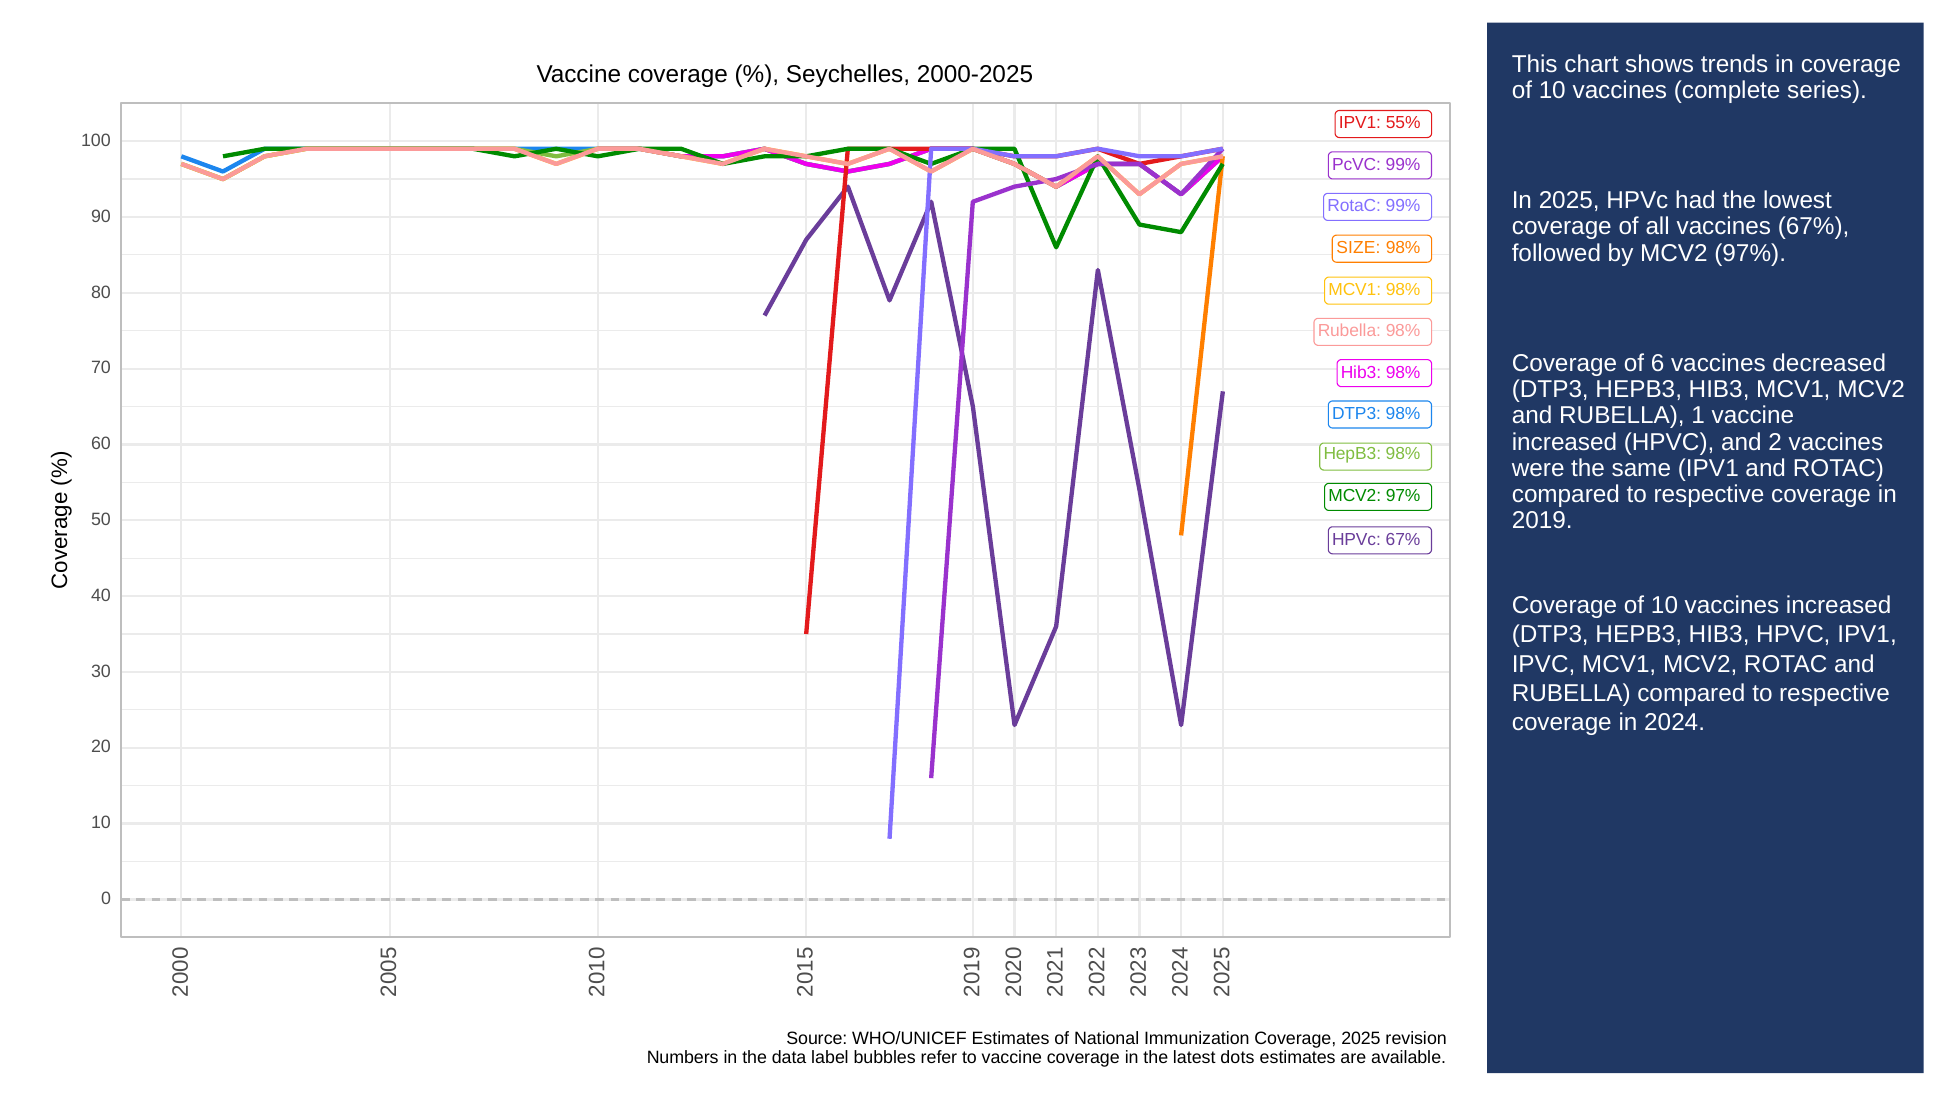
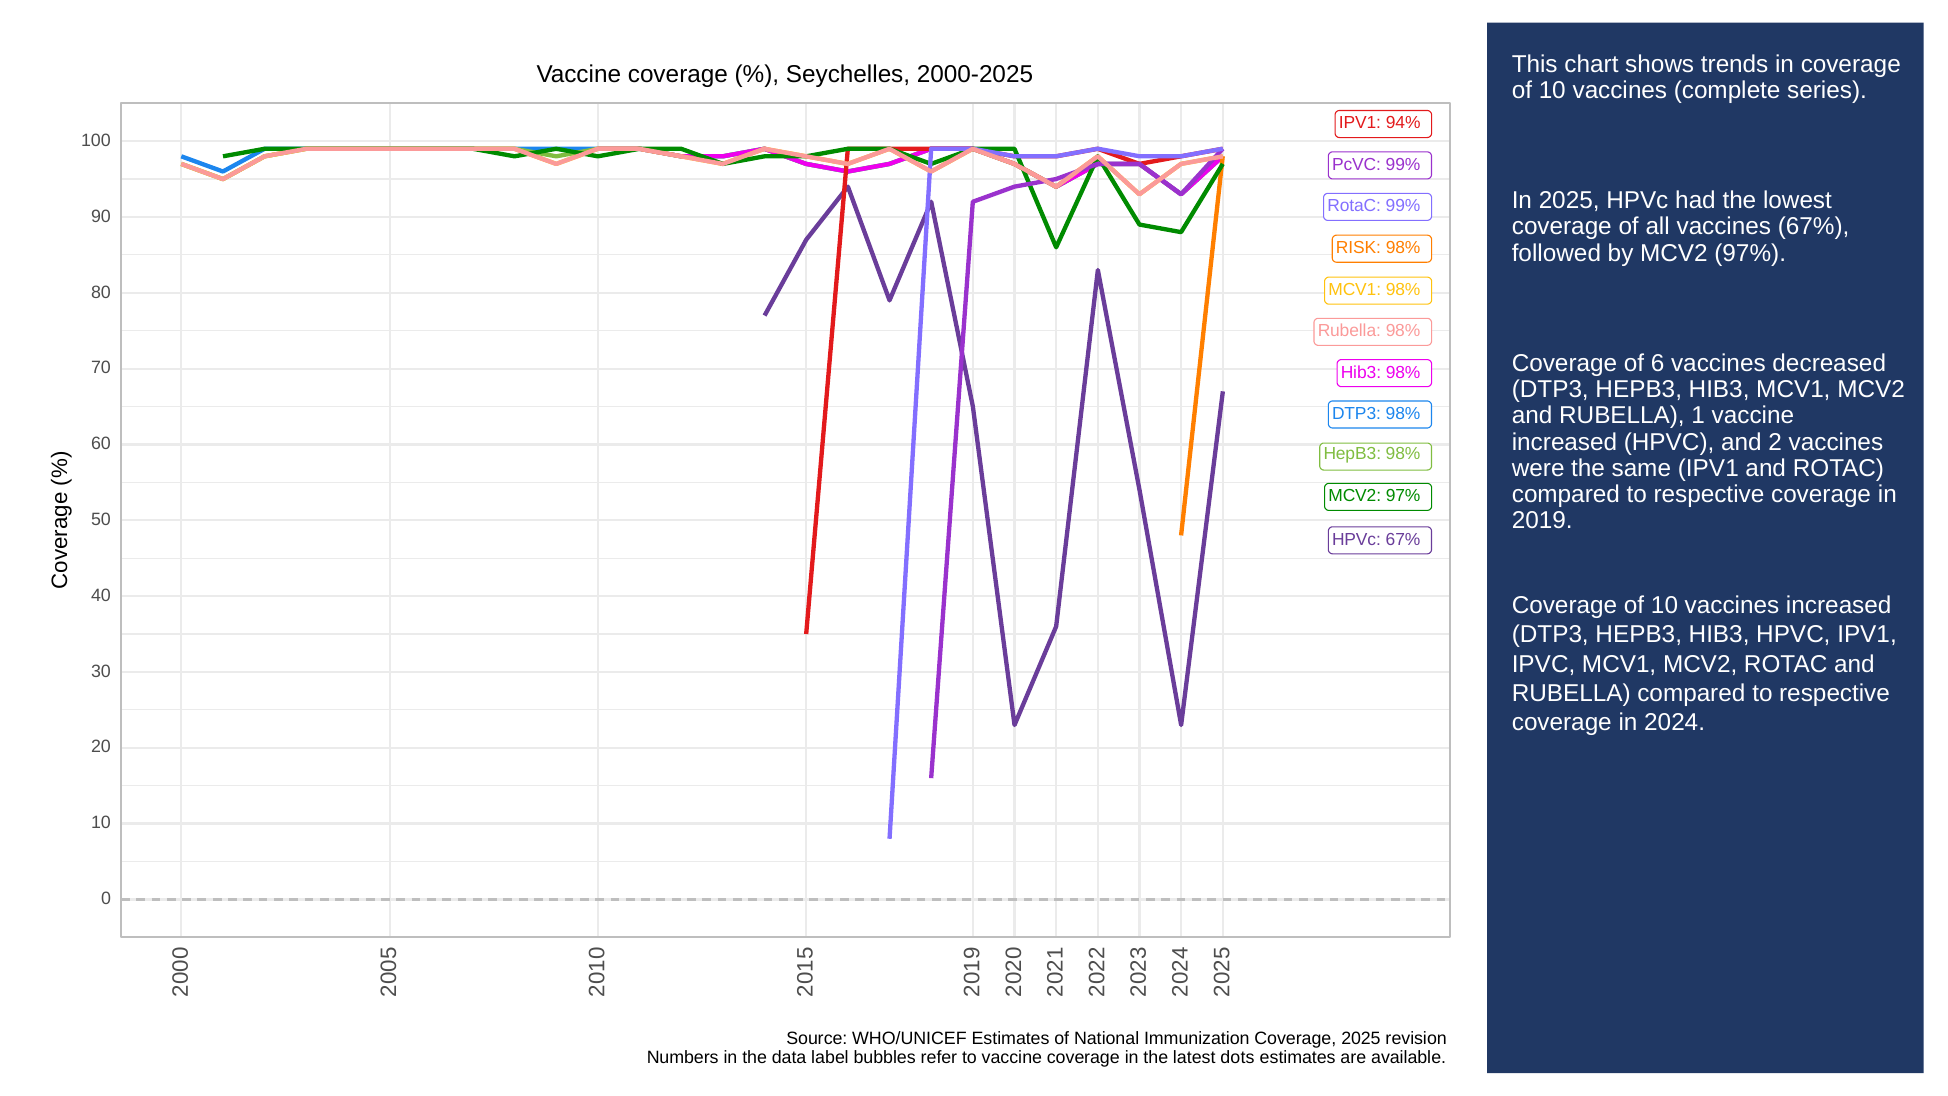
55%: 55% -> 94%
SIZE: SIZE -> RISK
